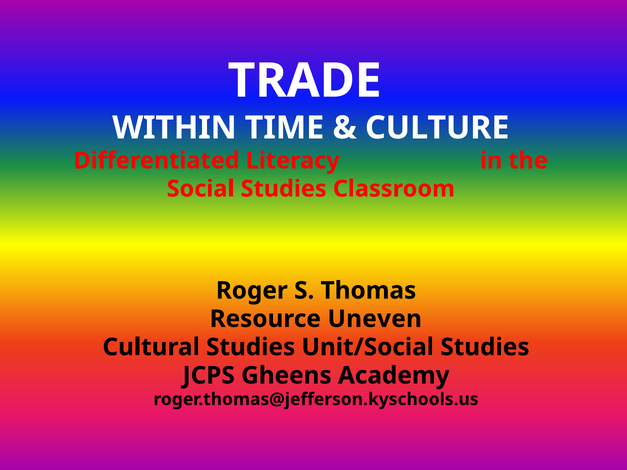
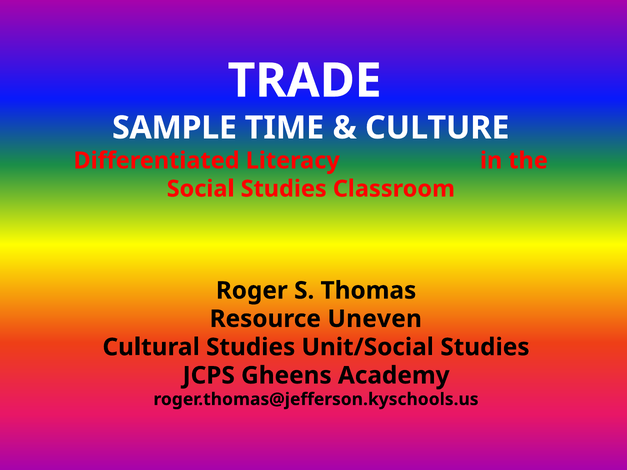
WITHIN: WITHIN -> SAMPLE
